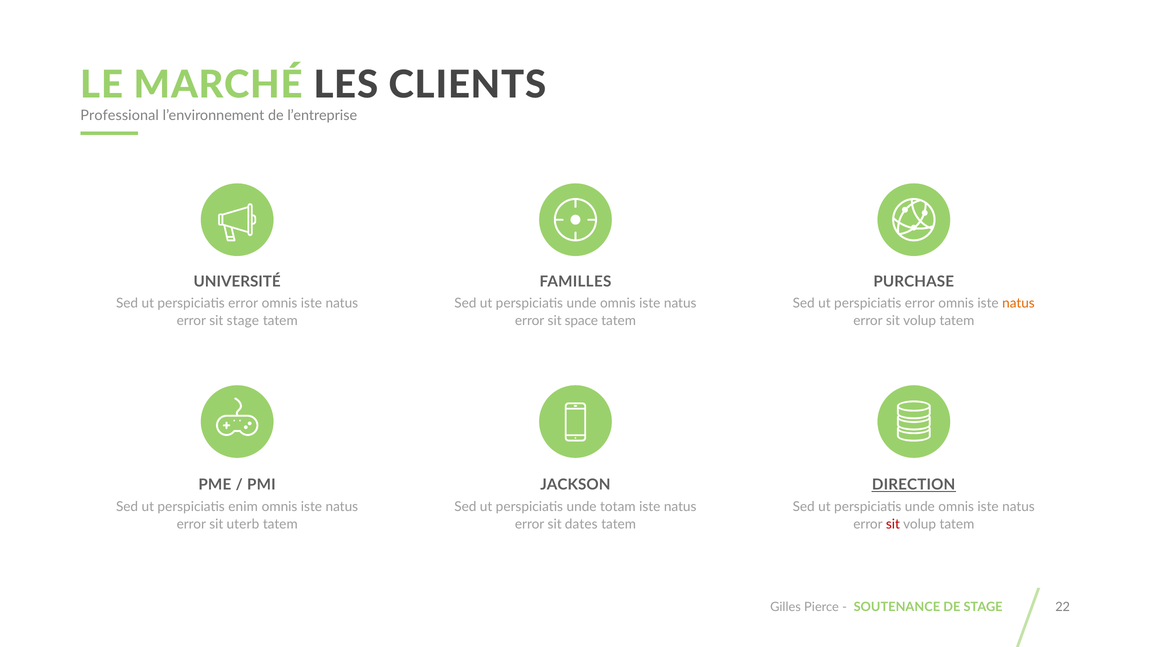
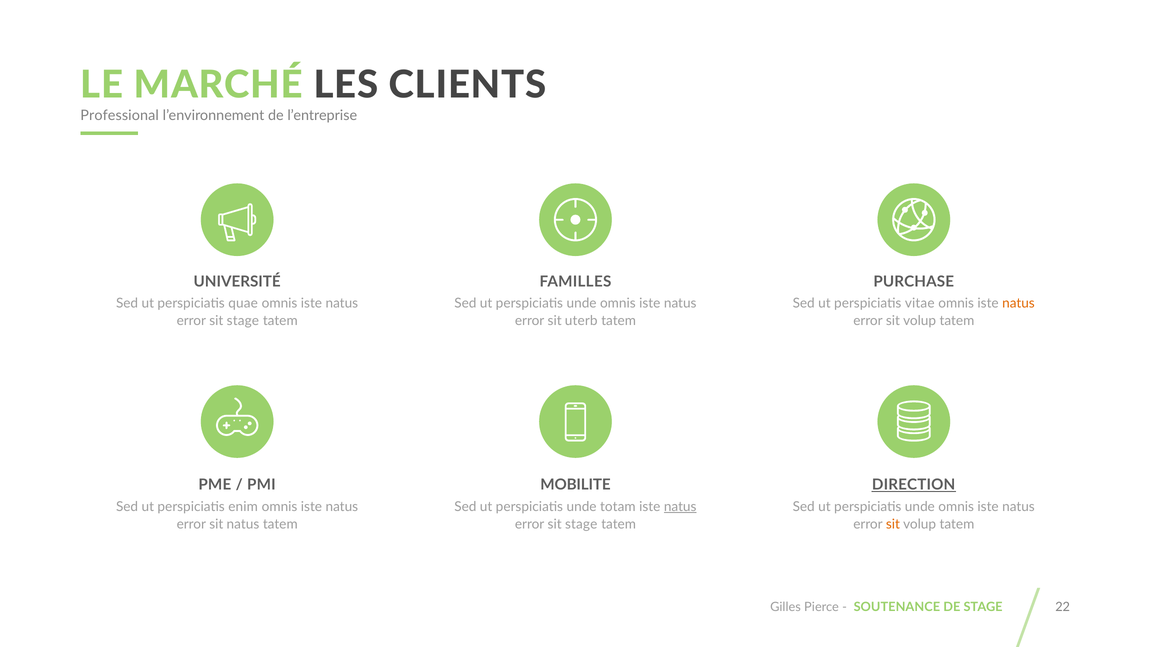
error at (243, 303): error -> quae
error at (920, 303): error -> vitae
space: space -> uterb
JACKSON: JACKSON -> MOBILITE
natus at (680, 507) underline: none -> present
sit uterb: uterb -> natus
dates at (581, 525): dates -> stage
sit at (893, 525) colour: red -> orange
